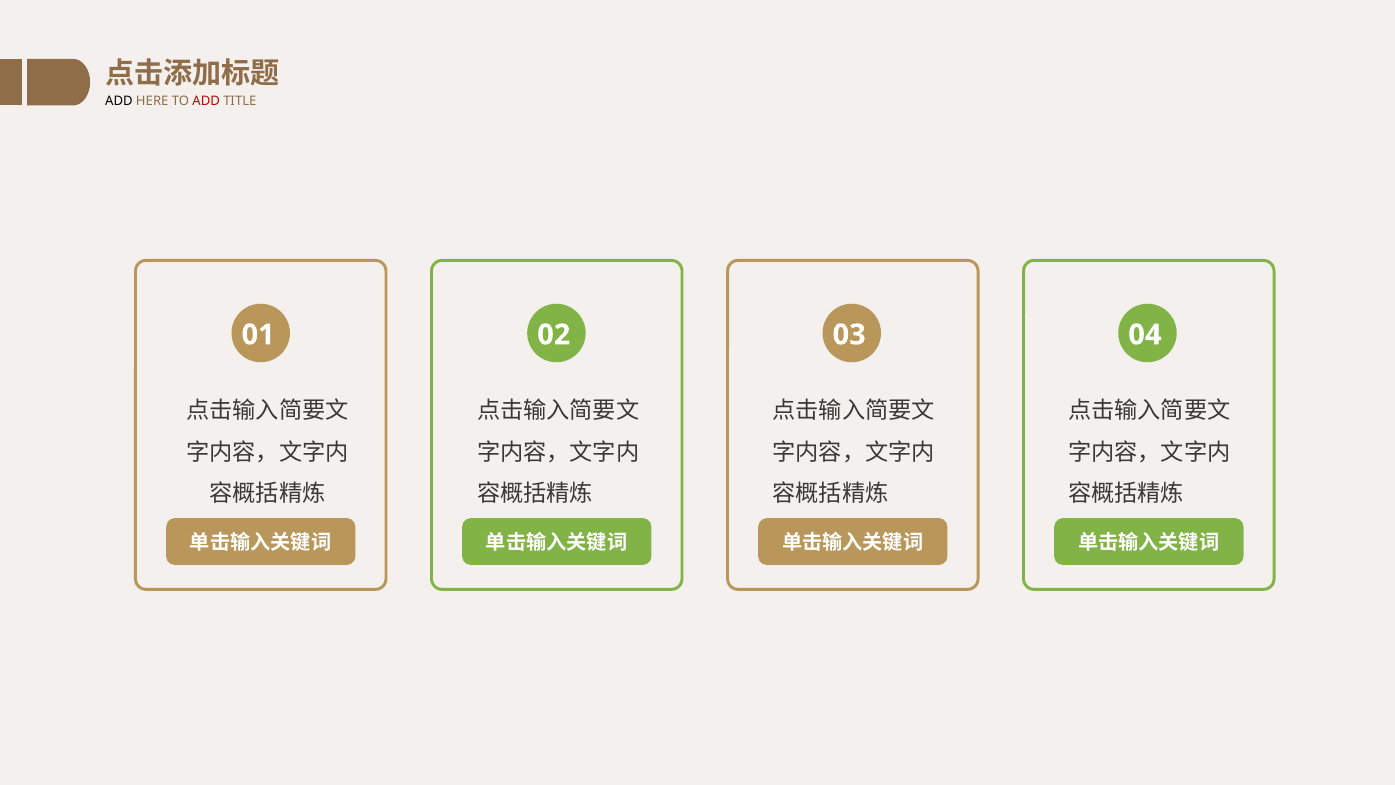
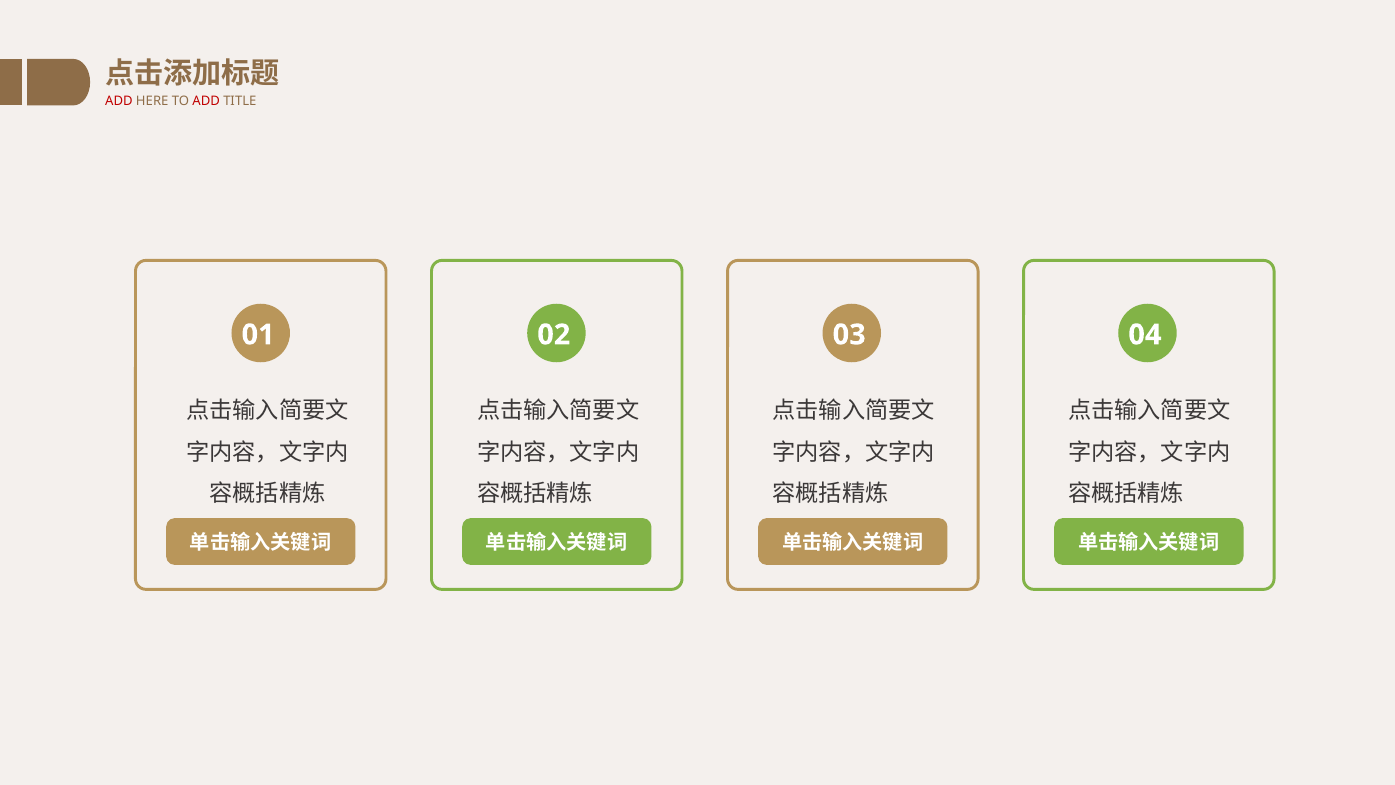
ADD at (119, 101) colour: black -> red
